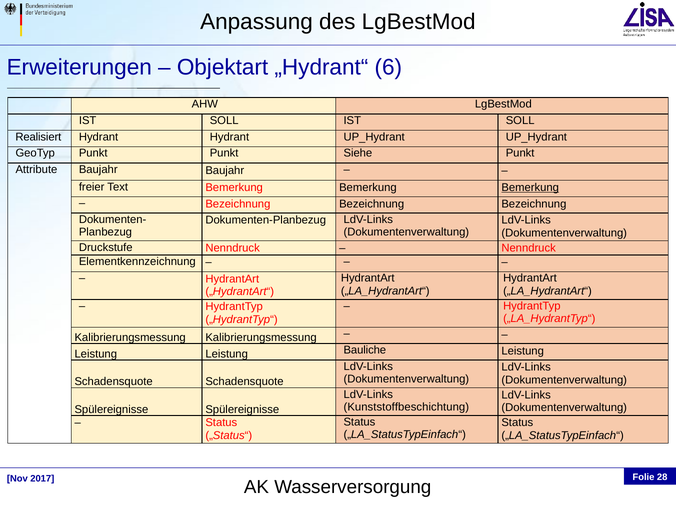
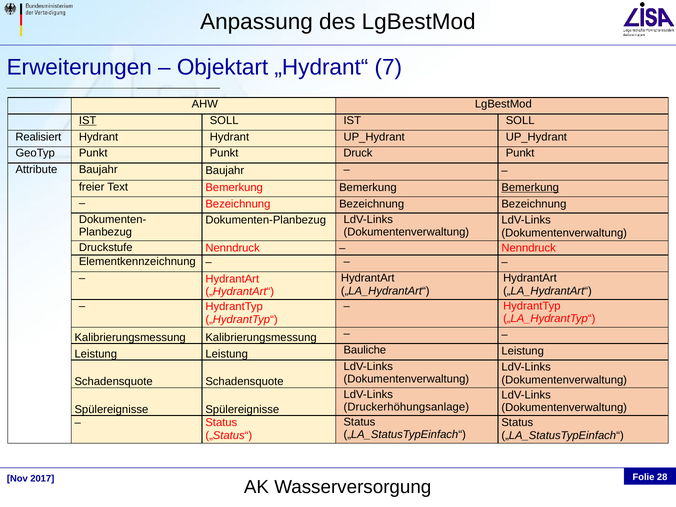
6: 6 -> 7
IST at (88, 120) underline: none -> present
Siehe: Siehe -> Druck
Kunststoffbeschichtung: Kunststoffbeschichtung -> Druckerhöhungsanlage
